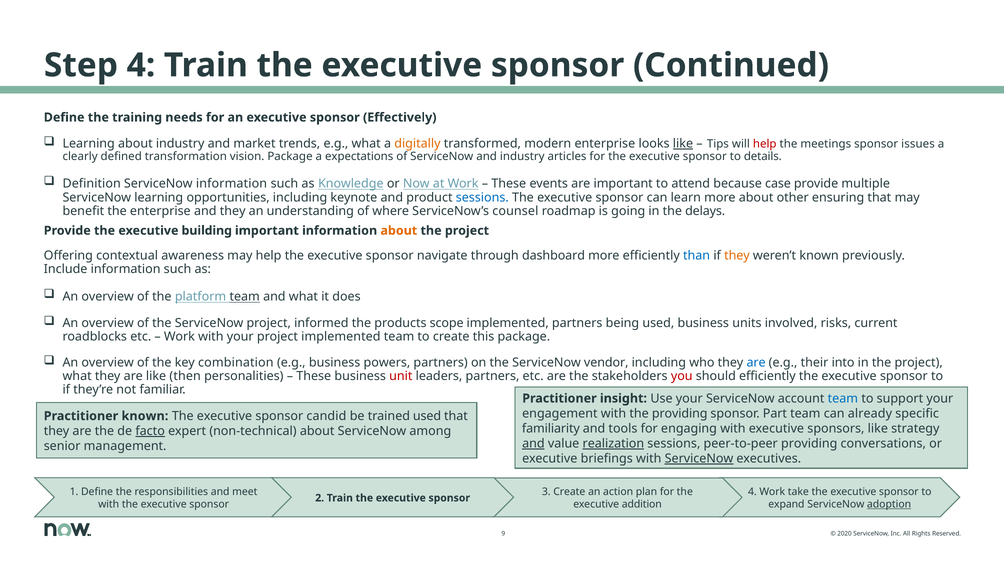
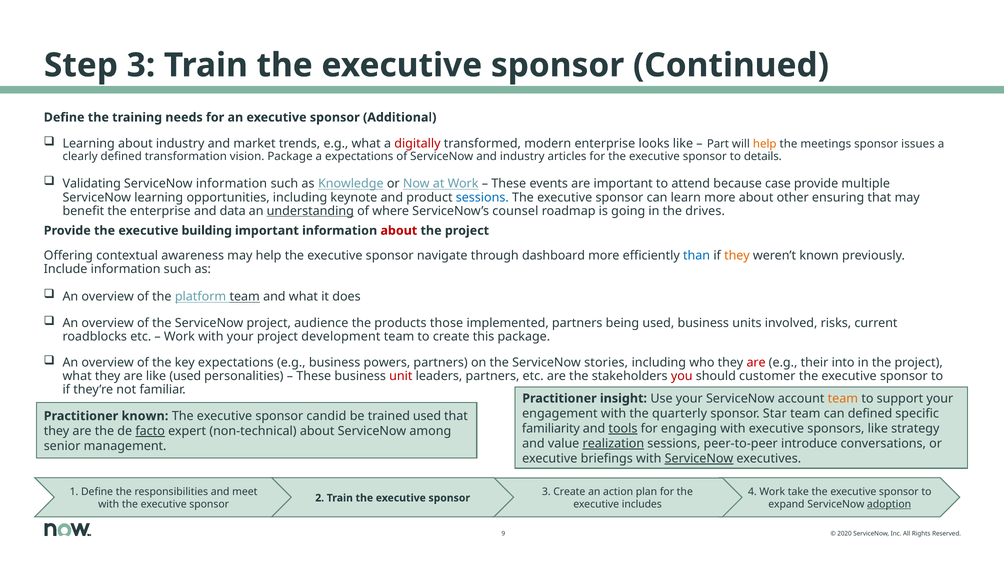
Step 4: 4 -> 3
Effectively: Effectively -> Additional
digitally colour: orange -> red
like at (683, 143) underline: present -> none
Tips: Tips -> Part
help at (765, 144) colour: red -> orange
Definition: Definition -> Validating
and they: they -> data
understanding underline: none -> present
delays: delays -> drives
about at (399, 231) colour: orange -> red
informed: informed -> audience
scope: scope -> those
project implemented: implemented -> development
key combination: combination -> expectations
vendor: vendor -> stories
are at (756, 363) colour: blue -> red
like then: then -> used
should efficiently: efficiently -> customer
team at (843, 398) colour: blue -> orange
the providing: providing -> quarterly
Part: Part -> Star
can already: already -> defined
tools underline: none -> present
and at (533, 444) underline: present -> none
peer-to-peer providing: providing -> introduce
addition: addition -> includes
